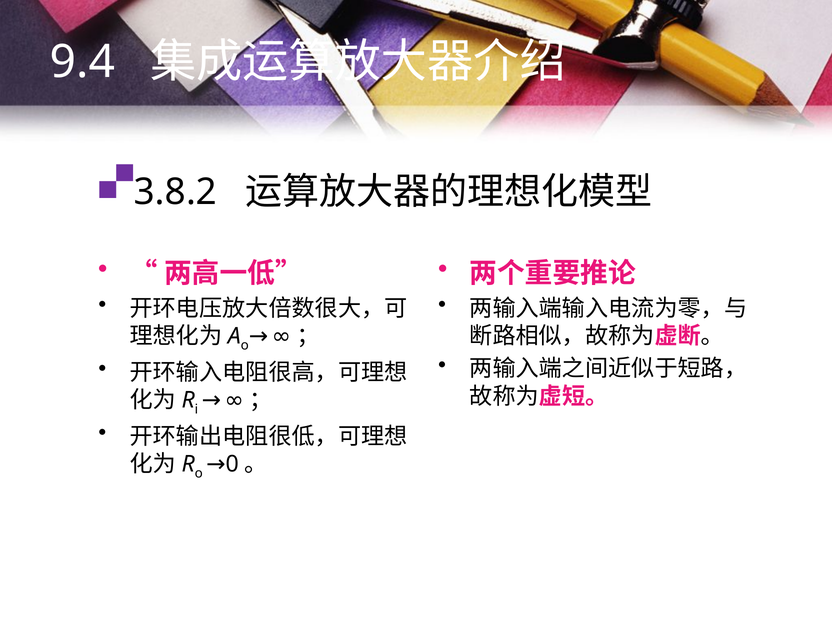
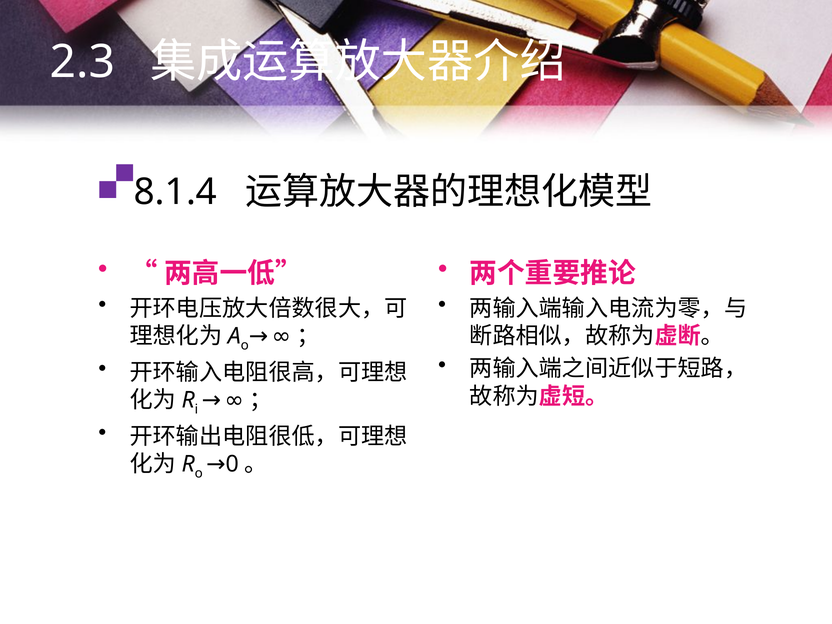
9.4: 9.4 -> 2.3
3.8.2: 3.8.2 -> 8.1.4
